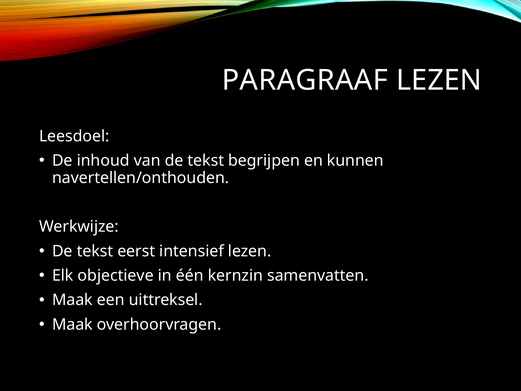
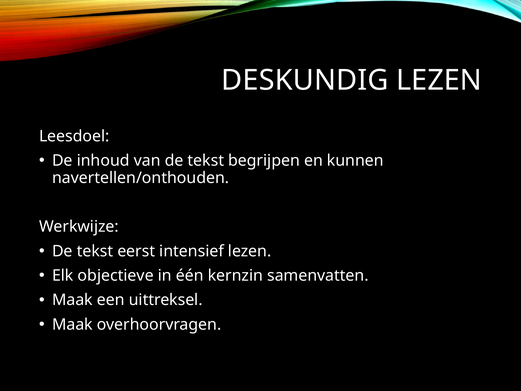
PARAGRAAF: PARAGRAAF -> DESKUNDIG
